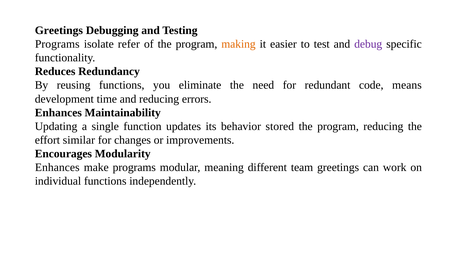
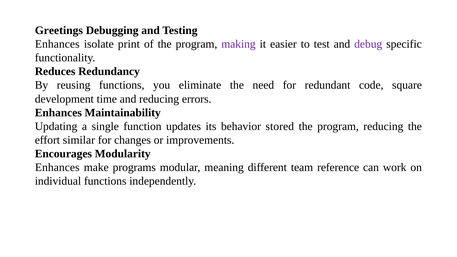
Programs at (57, 44): Programs -> Enhances
refer: refer -> print
making colour: orange -> purple
means: means -> square
team greetings: greetings -> reference
